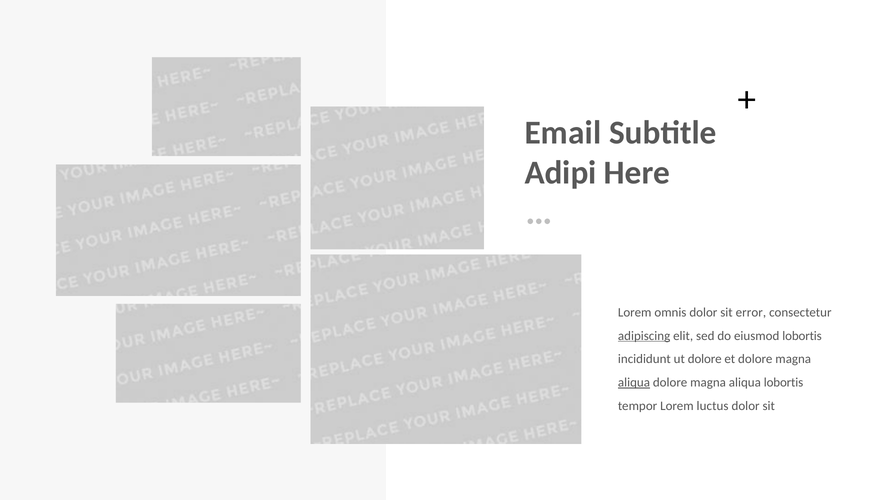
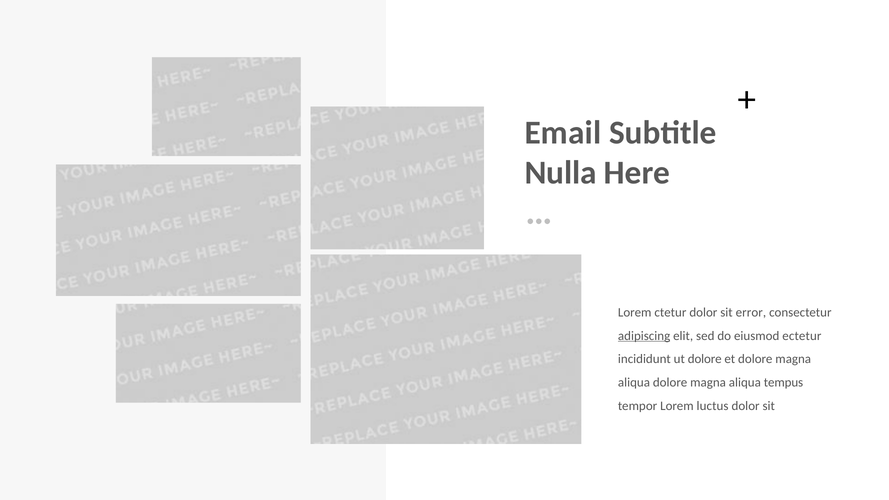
Adipi: Adipi -> Nulla
omnis: omnis -> ctetur
eiusmod lobortis: lobortis -> ectetur
aliqua at (634, 382) underline: present -> none
aliqua lobortis: lobortis -> tempus
